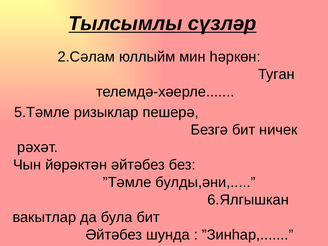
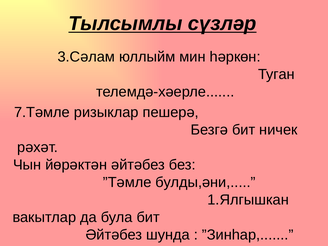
2.Сәлам: 2.Сәлам -> 3.Сәлам
5.Тәмле: 5.Тәмле -> 7.Тәмле
6.Ялгышкан: 6.Ялгышкан -> 1.Ялгышкан
